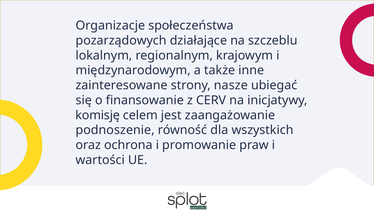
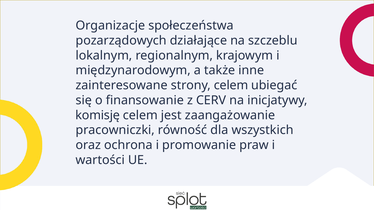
strony nasze: nasze -> celem
podnoszenie: podnoszenie -> pracowniczki
